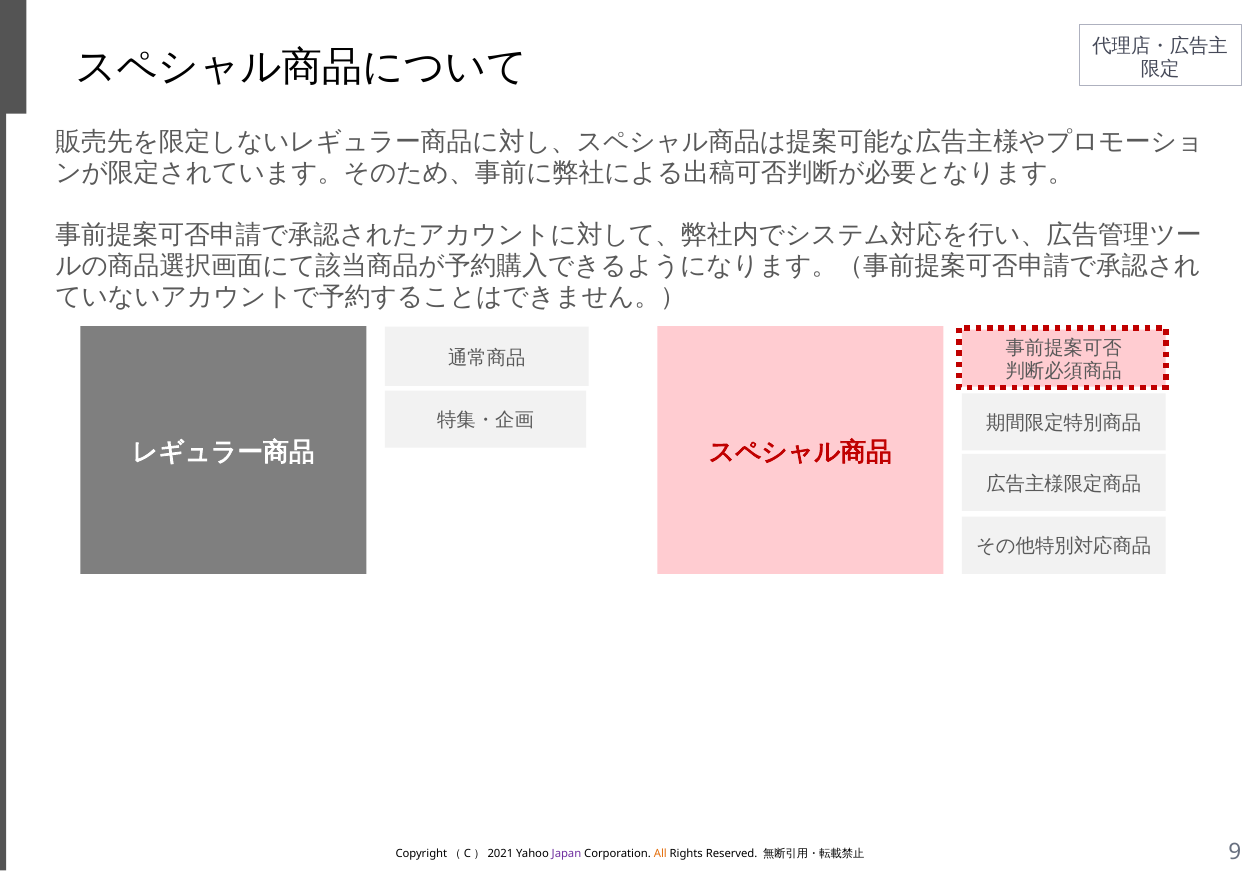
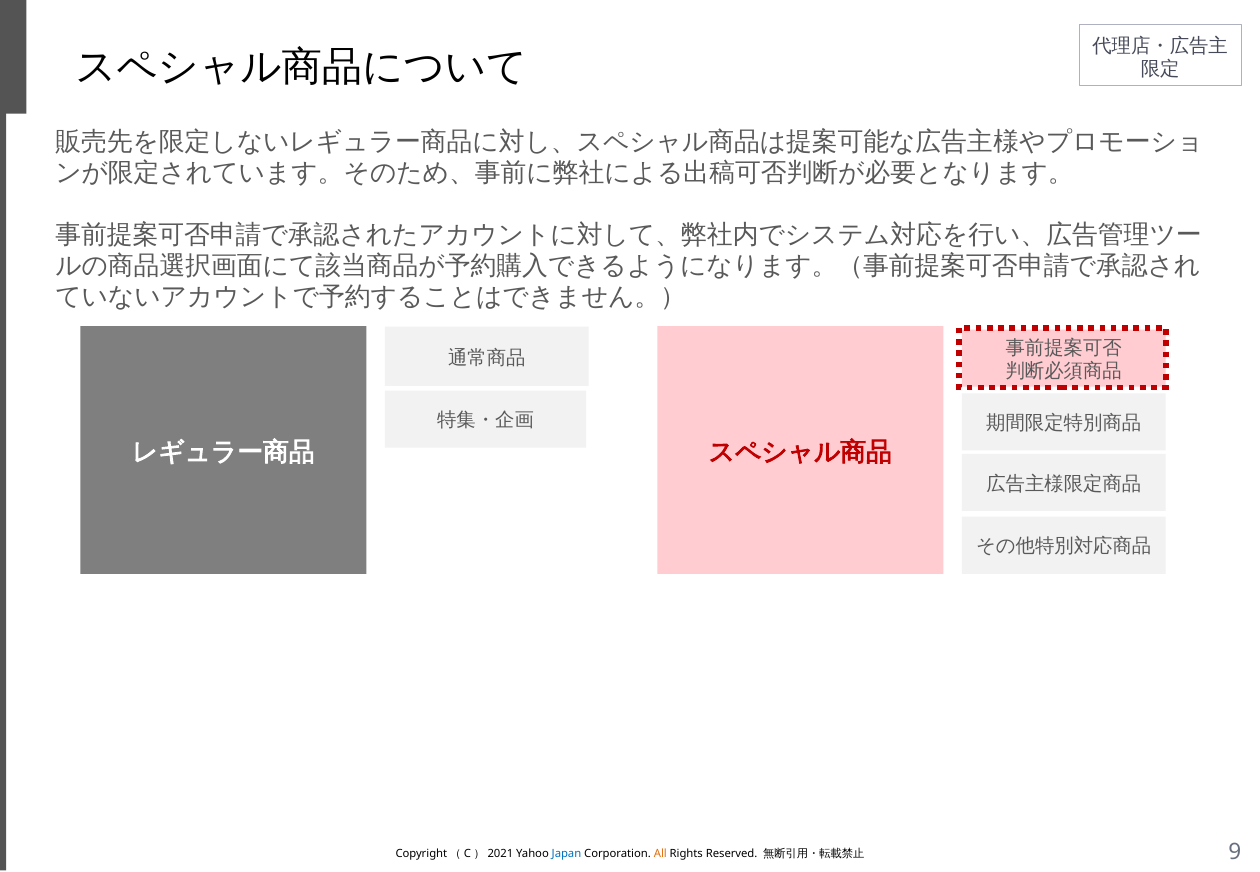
Japan colour: purple -> blue
